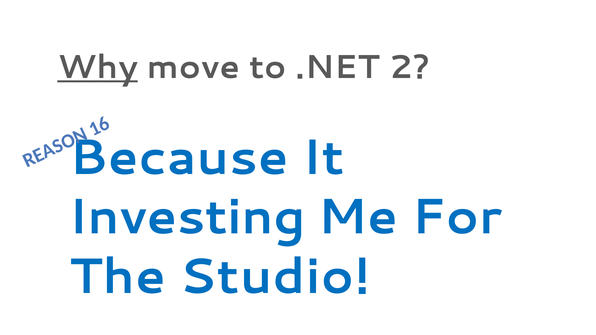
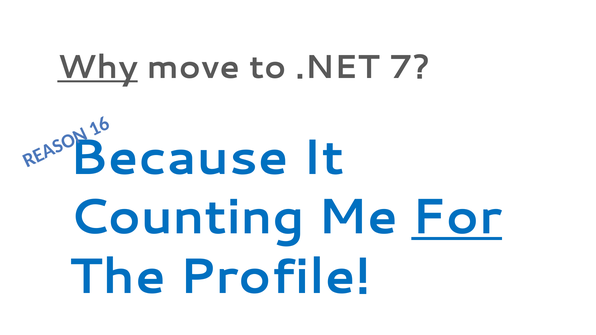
2: 2 -> 7
Investing: Investing -> Counting
For underline: none -> present
Studio: Studio -> Profile
